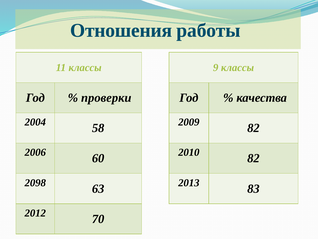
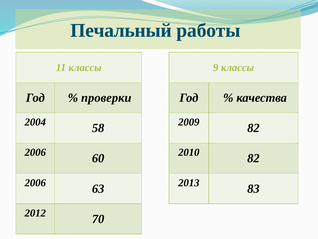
Отношения: Отношения -> Печальный
2098 at (35, 182): 2098 -> 2006
